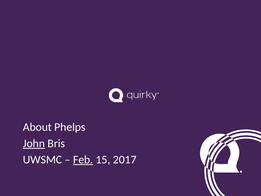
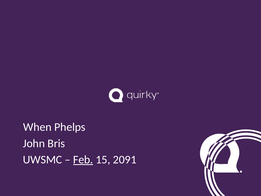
About: About -> When
John underline: present -> none
2017: 2017 -> 2091
